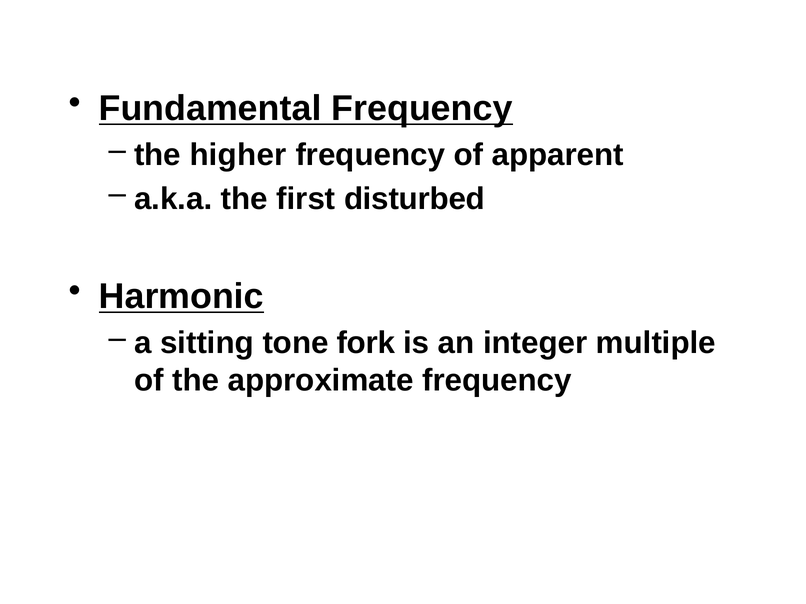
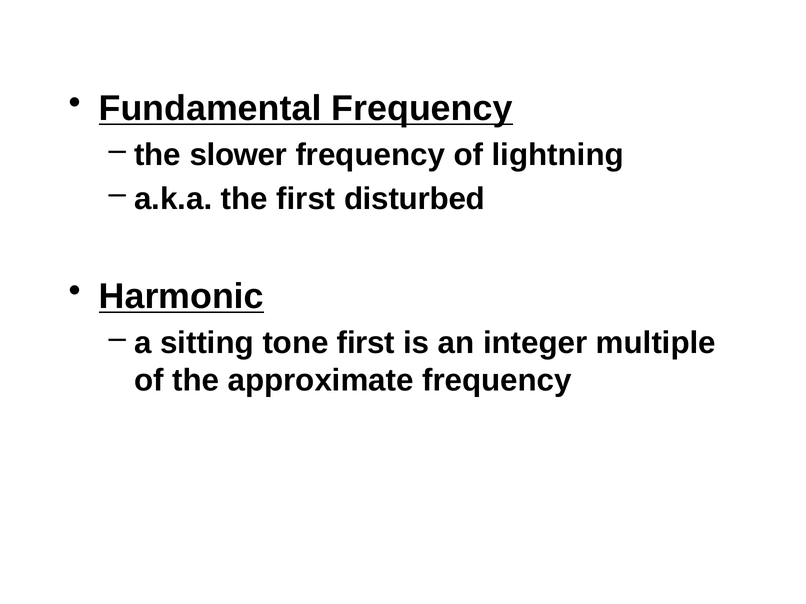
higher: higher -> slower
apparent: apparent -> lightning
tone fork: fork -> first
